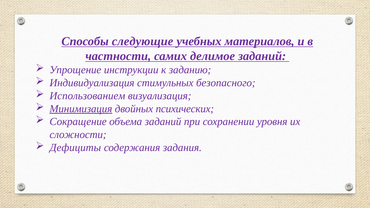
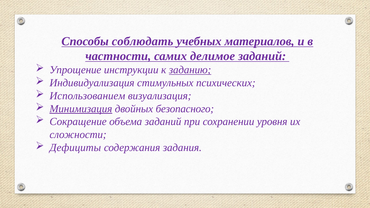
следующие: следующие -> соблюдать
заданию underline: none -> present
безопасного: безопасного -> психических
психических: психических -> безопасного
